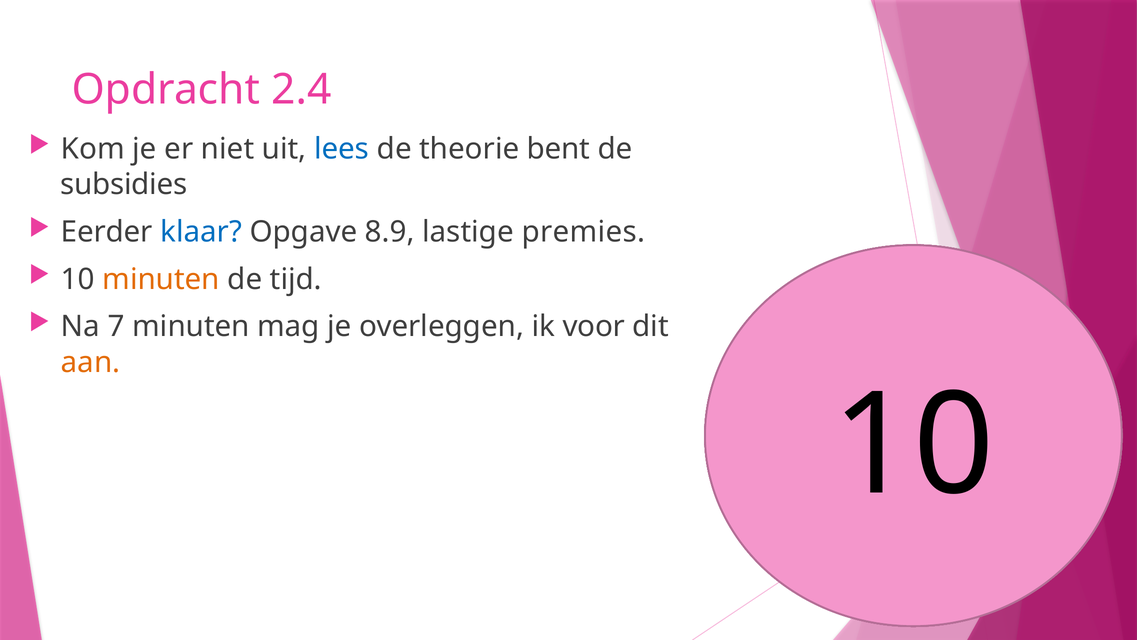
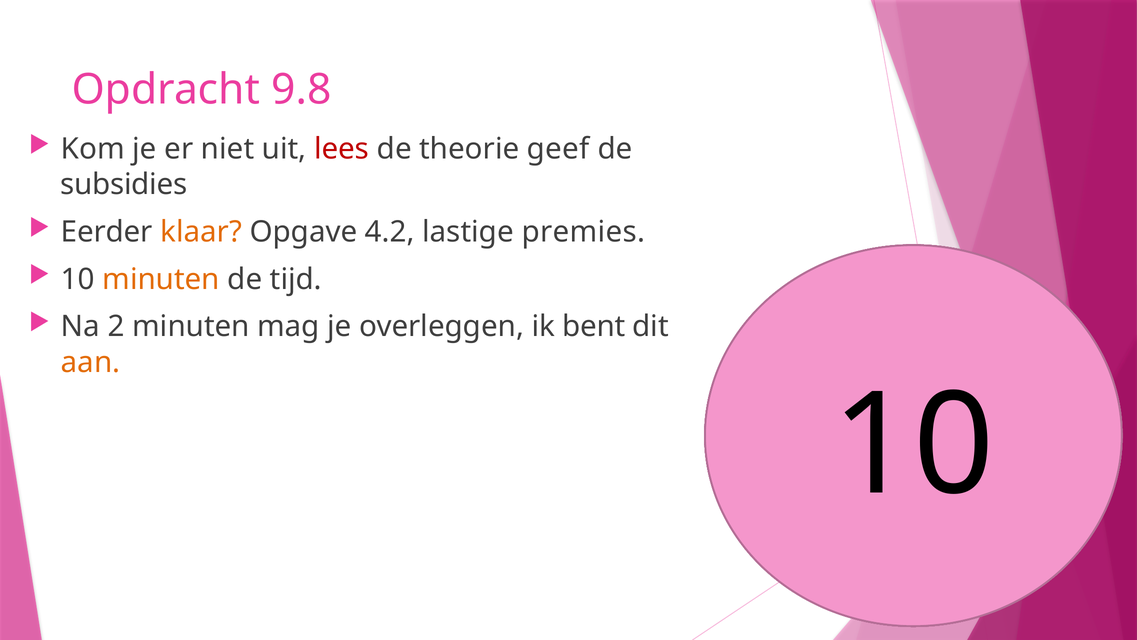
2.4: 2.4 -> 9.8
lees colour: blue -> red
bent: bent -> geef
klaar colour: blue -> orange
8.9: 8.9 -> 4.2
7: 7 -> 2
voor: voor -> bent
